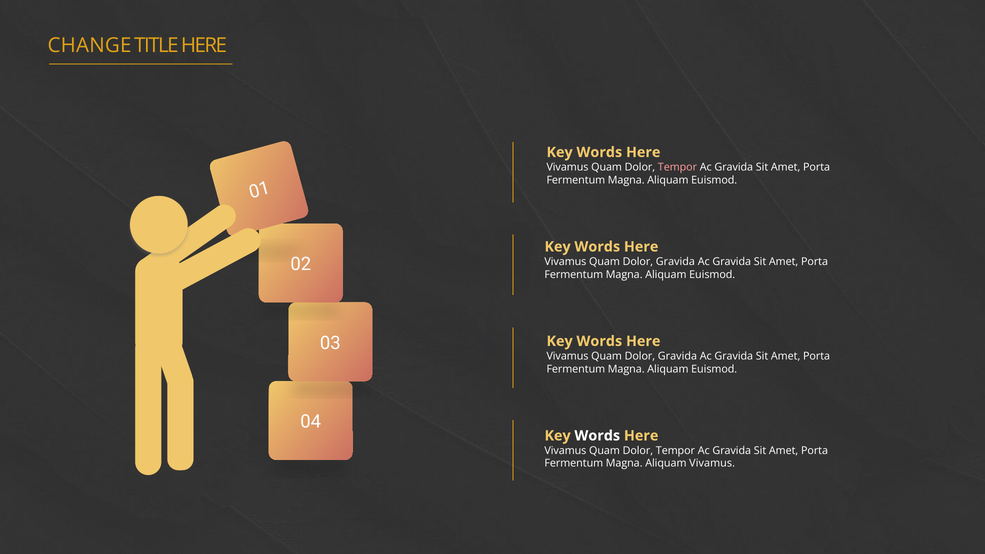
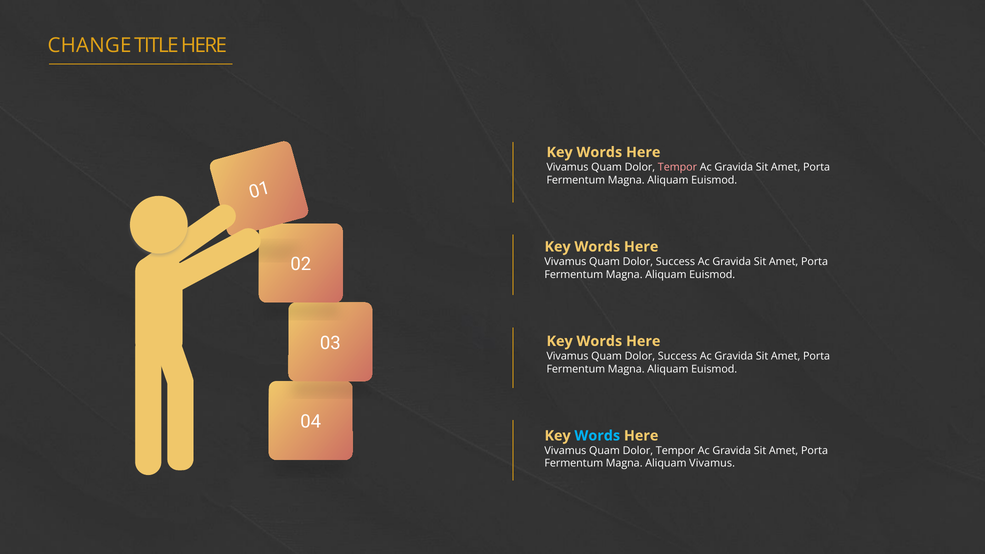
Gravida at (675, 262): Gravida -> Success
Gravida at (677, 356): Gravida -> Success
Words at (597, 436) colour: white -> light blue
